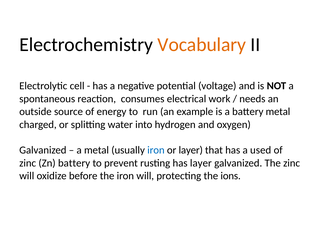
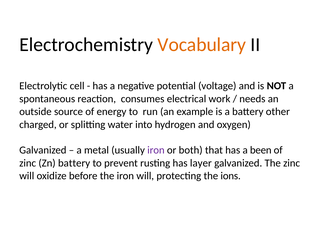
battery metal: metal -> other
iron at (156, 150) colour: blue -> purple
or layer: layer -> both
used: used -> been
